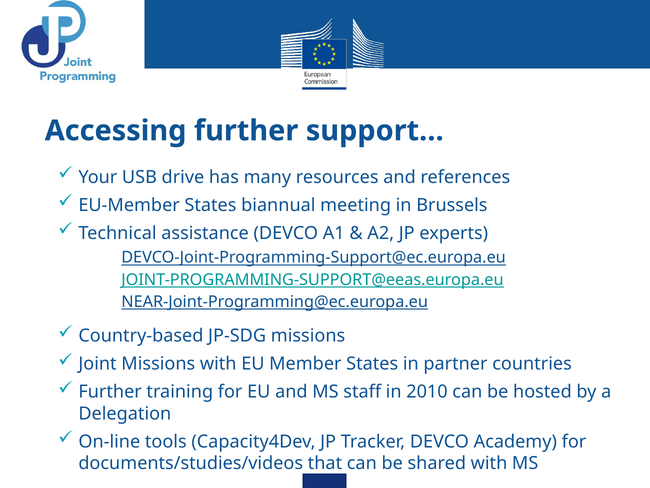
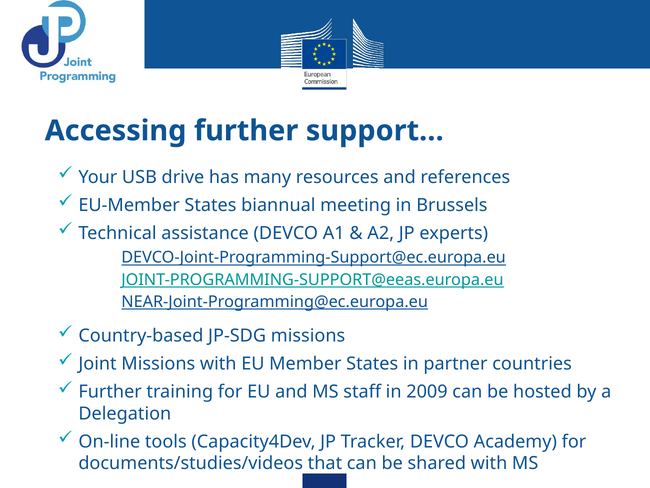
2010: 2010 -> 2009
